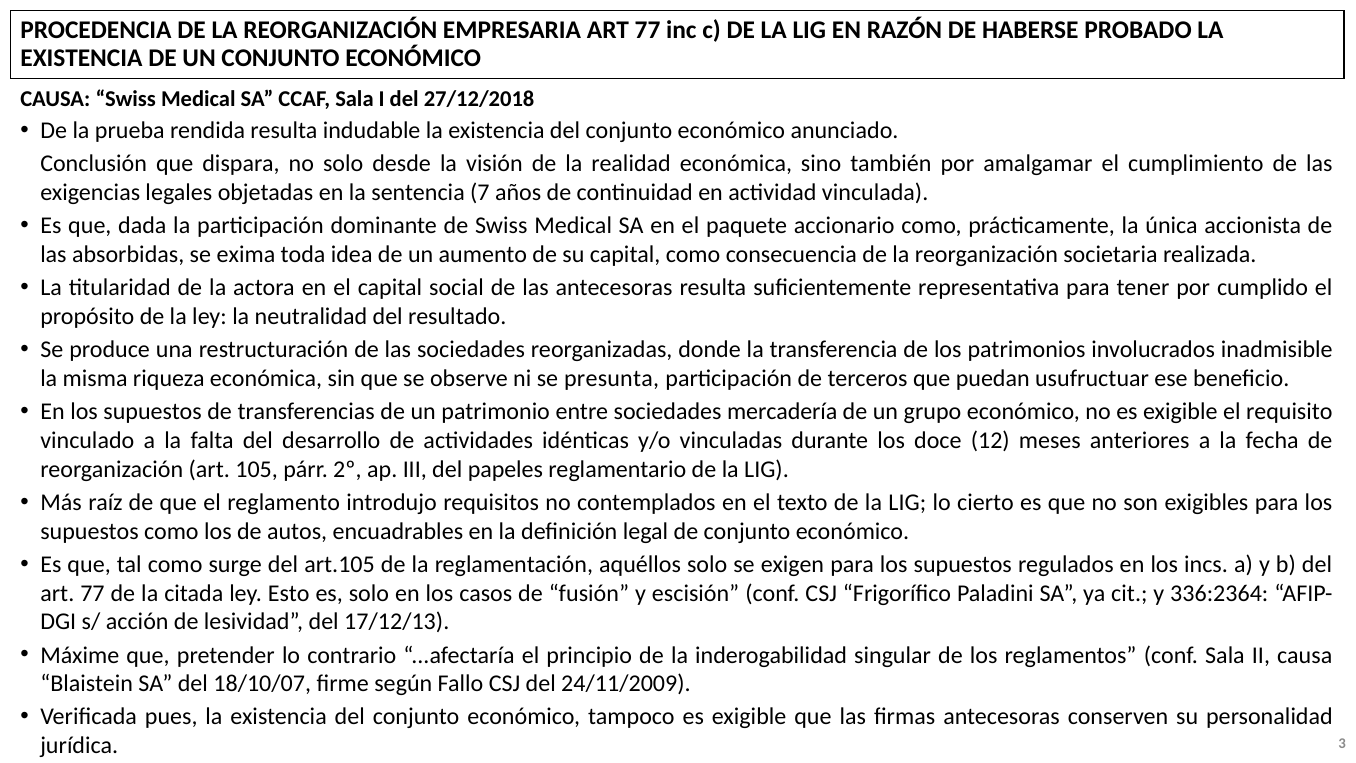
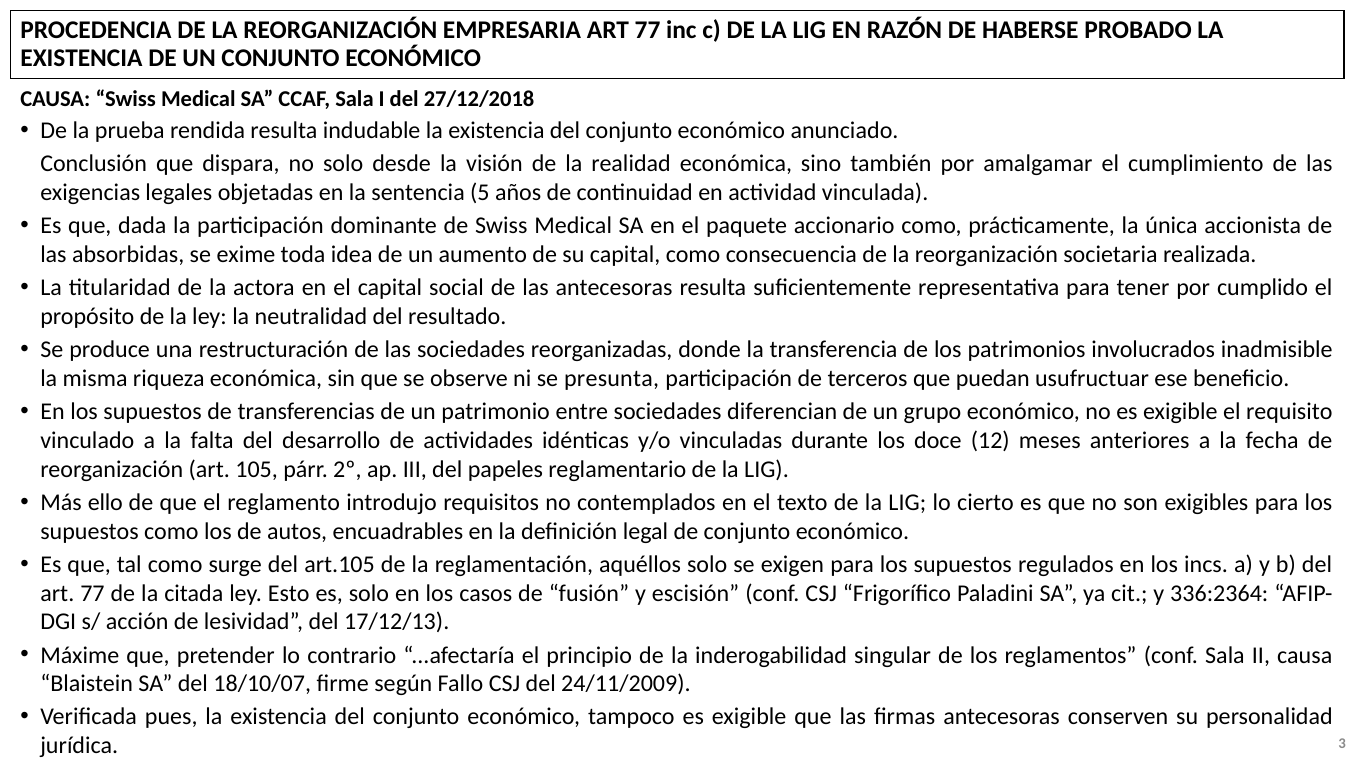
7: 7 -> 5
exima: exima -> exime
mercadería: mercadería -> diferencian
raíz: raíz -> ello
